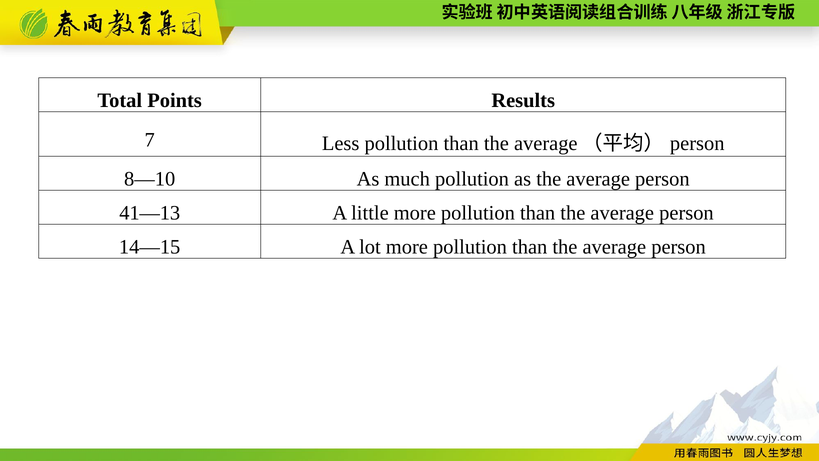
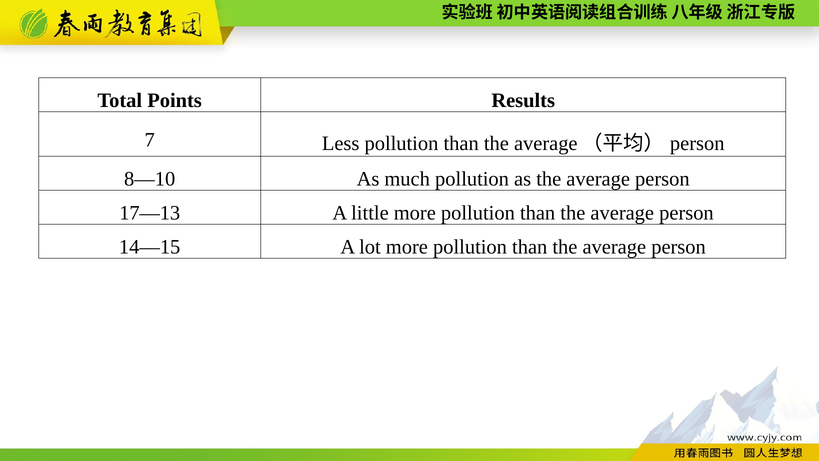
41—13: 41—13 -> 17—13
